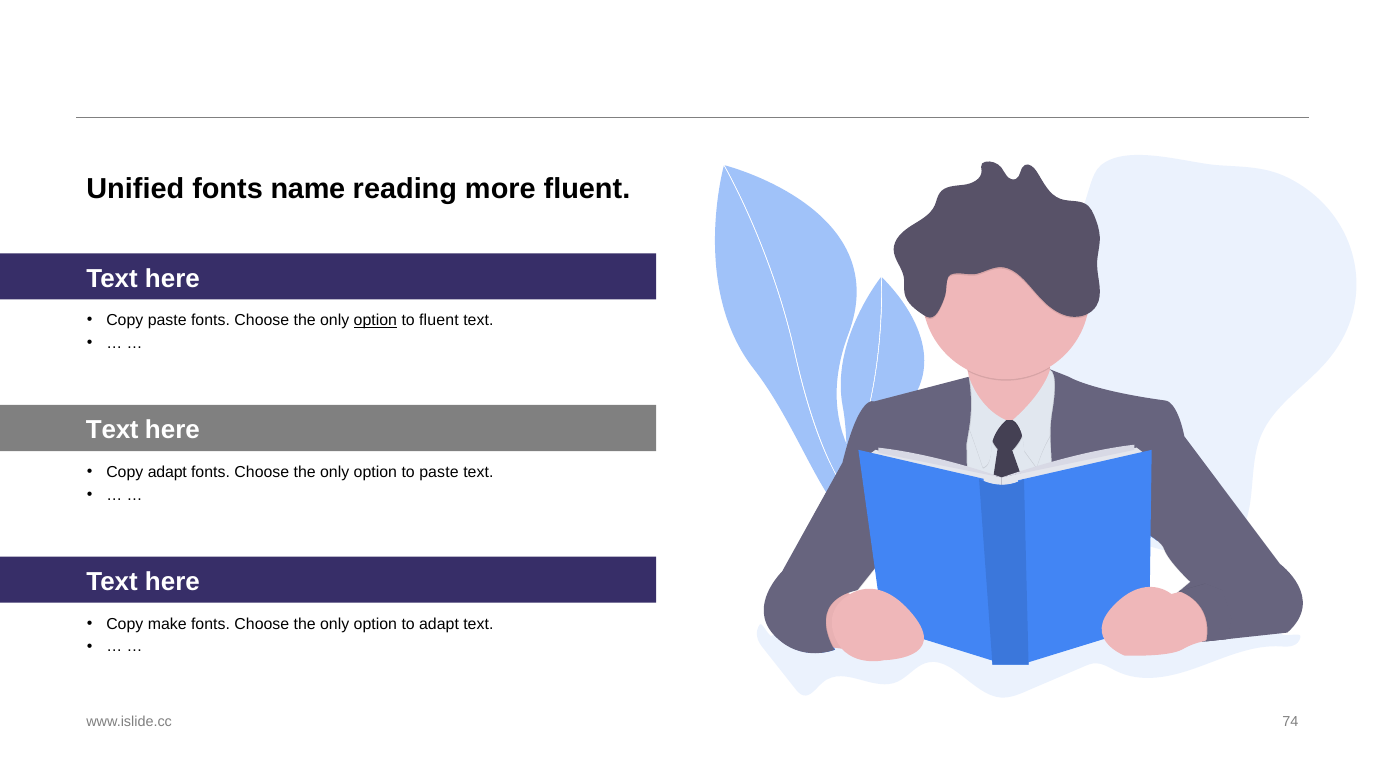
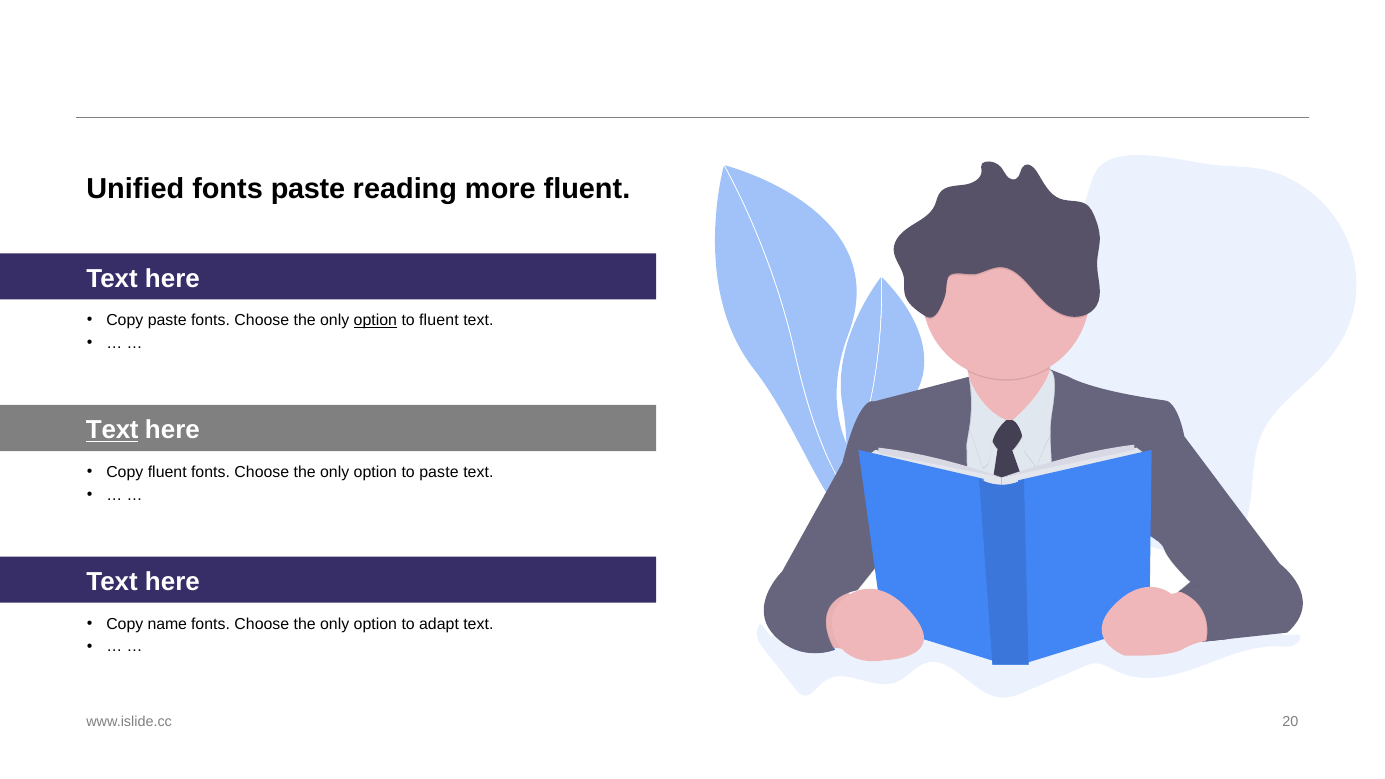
fonts name: name -> paste
Text at (112, 430) underline: none -> present
Copy adapt: adapt -> fluent
make: make -> name
74: 74 -> 20
